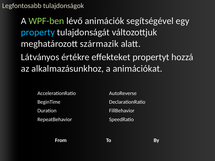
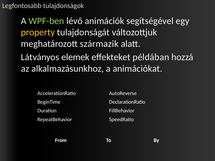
property colour: light blue -> yellow
értékre: értékre -> elemek
propertyt: propertyt -> példában
